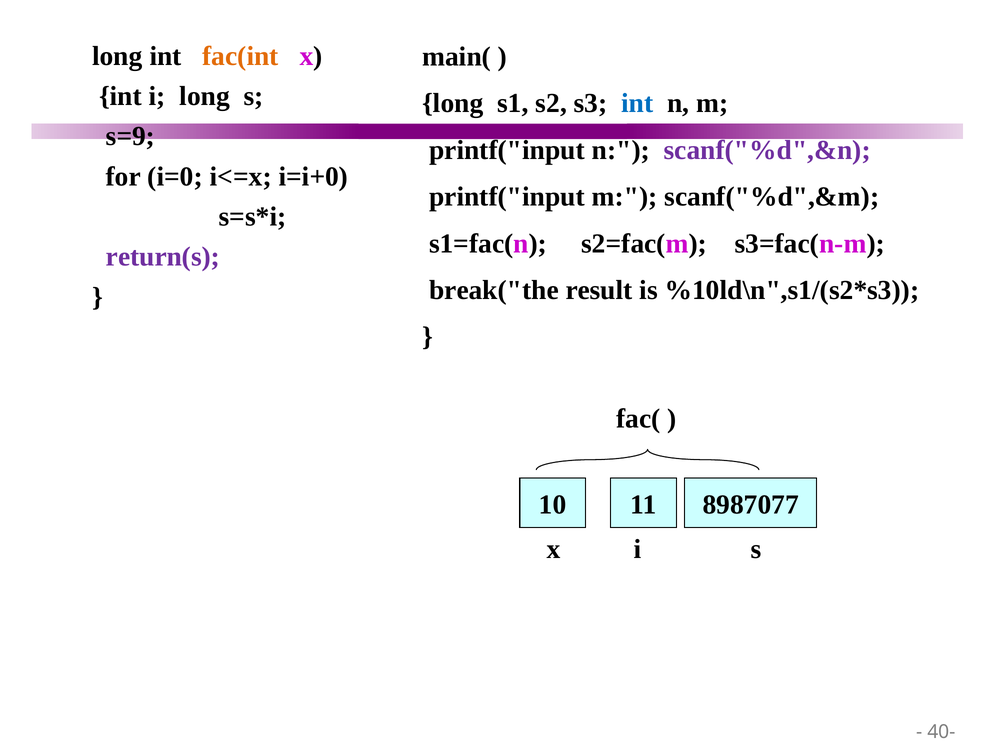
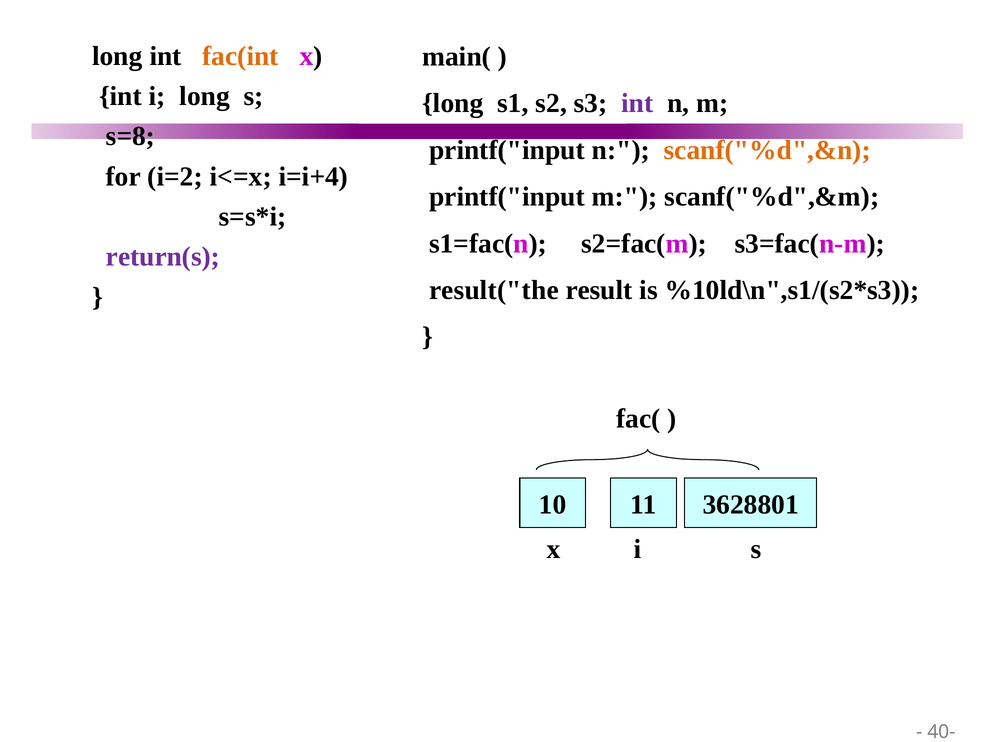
int at (637, 103) colour: blue -> purple
s=9: s=9 -> s=8
scanf("%d",&n colour: purple -> orange
i=0: i=0 -> i=2
i=i+0: i=i+0 -> i=i+4
break("the: break("the -> result("the
8987077: 8987077 -> 3628801
